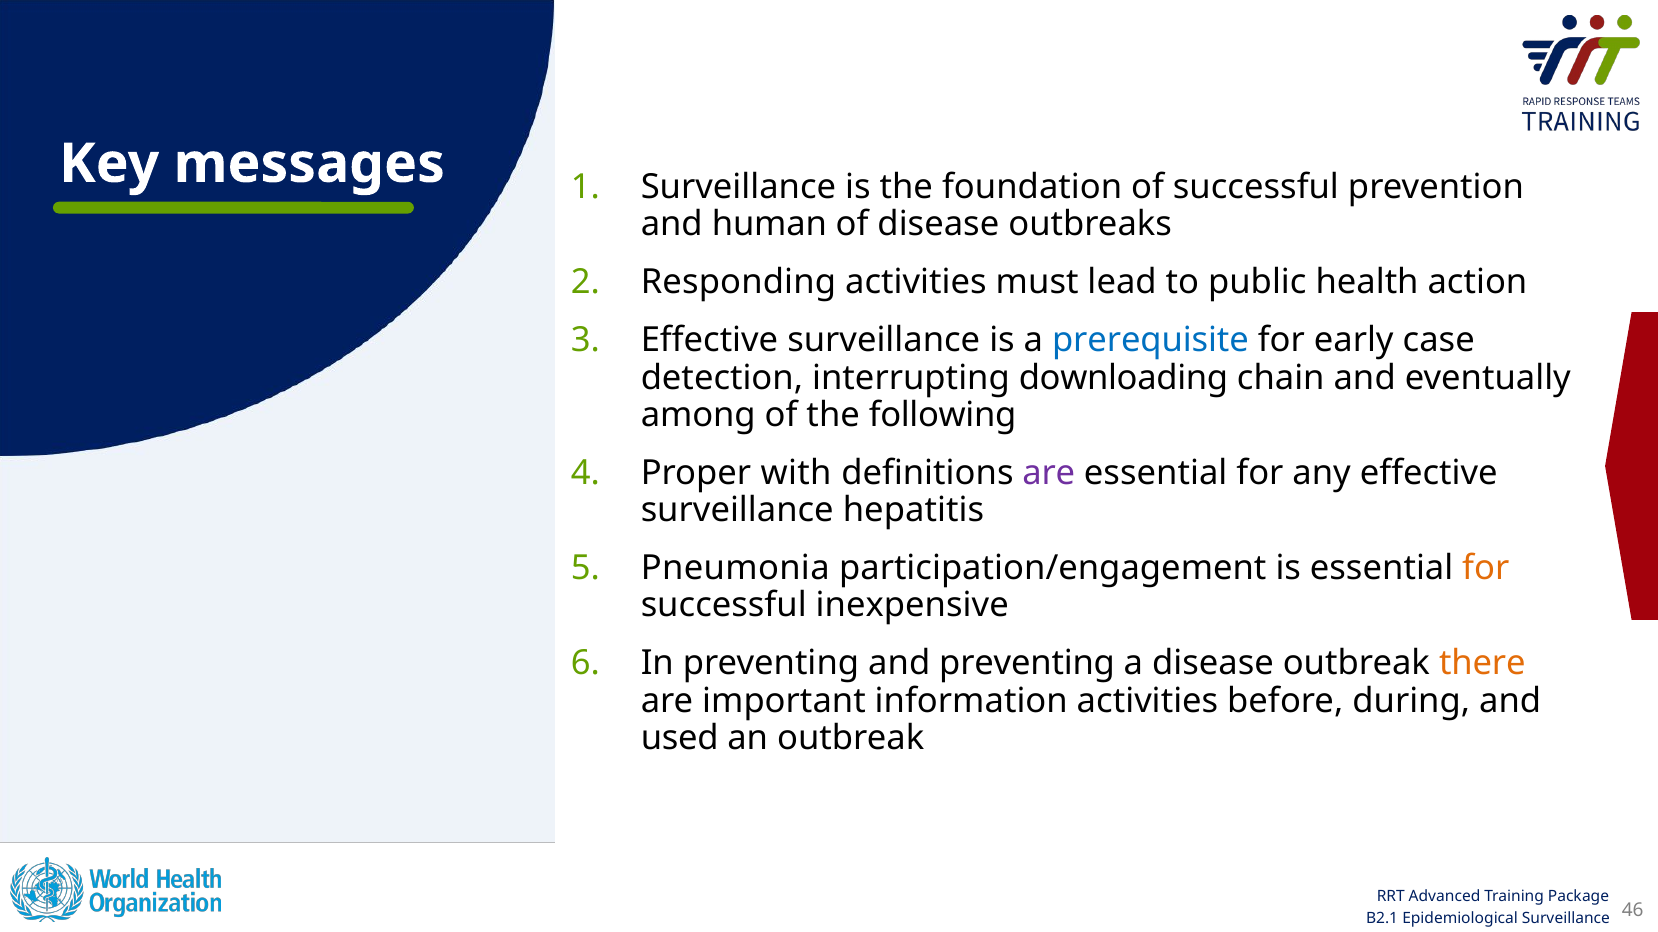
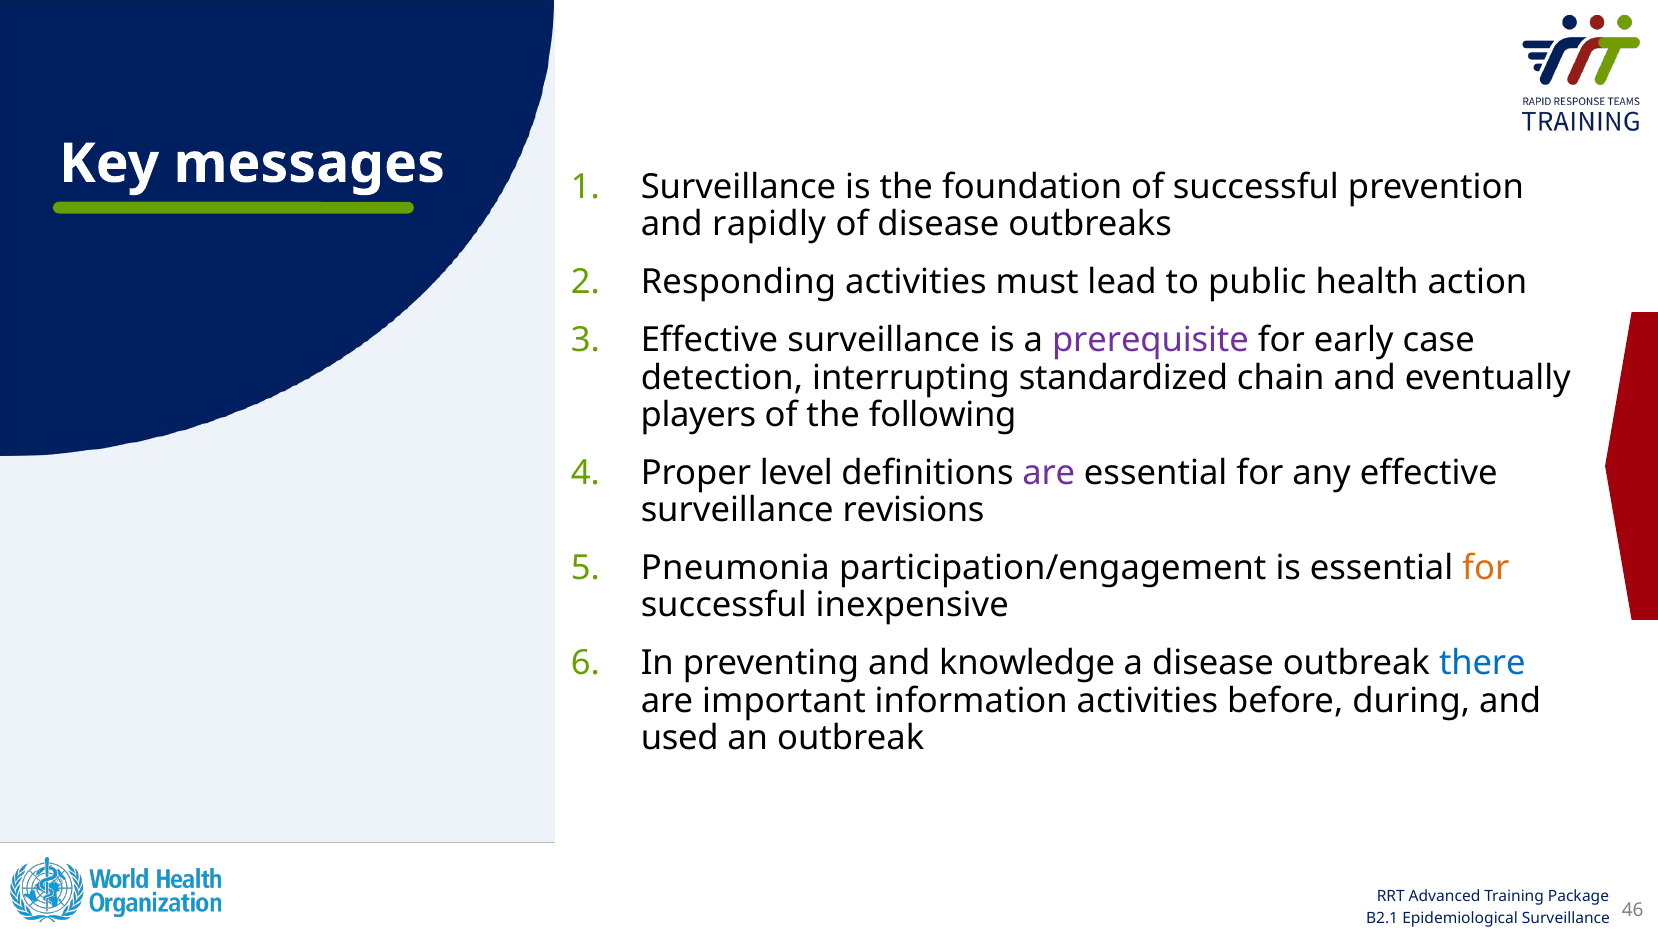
human: human -> rapidly
prerequisite colour: blue -> purple
downloading: downloading -> standardized
among: among -> players
with: with -> level
hepatitis: hepatitis -> revisions
and preventing: preventing -> knowledge
there colour: orange -> blue
